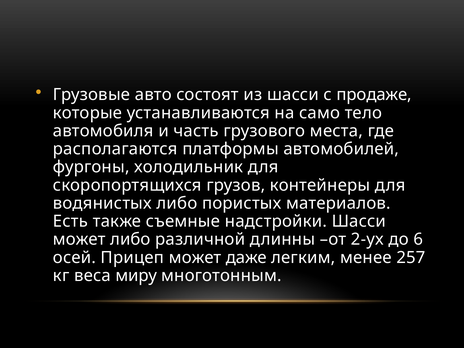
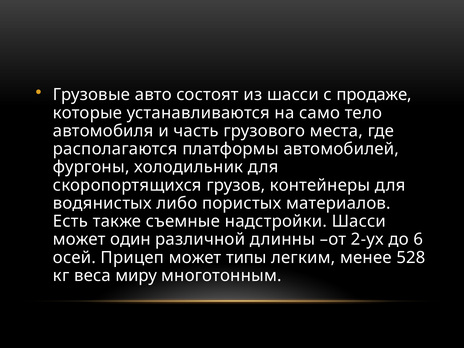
может либо: либо -> один
даже: даже -> типы
257: 257 -> 528
